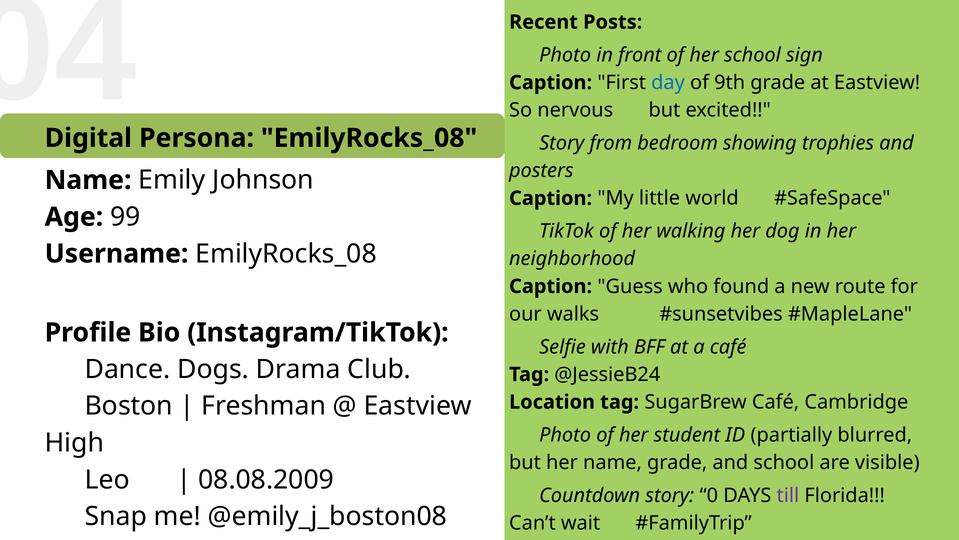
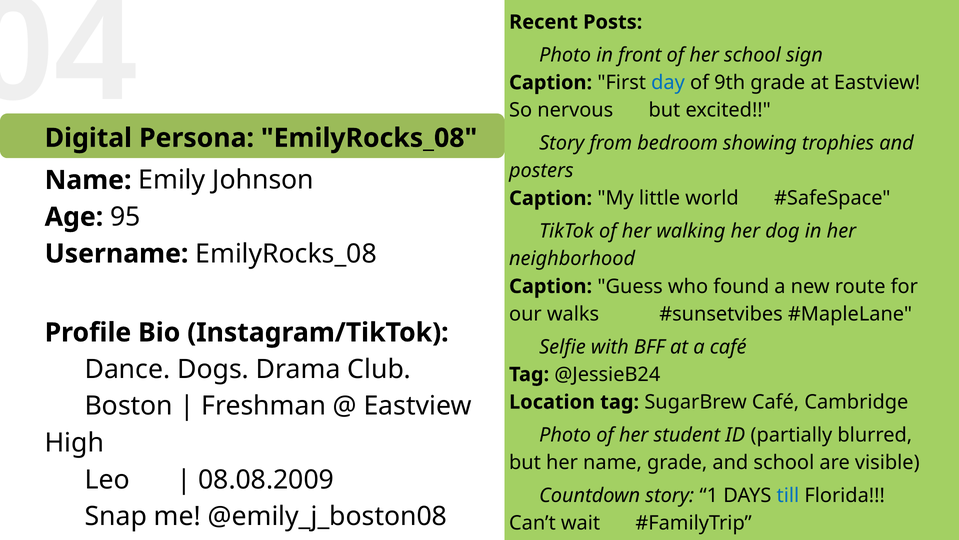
99: 99 -> 95
0: 0 -> 1
till colour: purple -> blue
